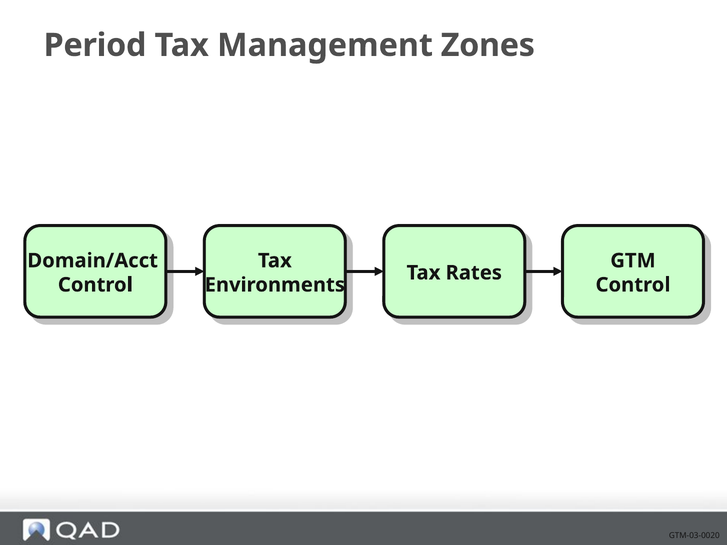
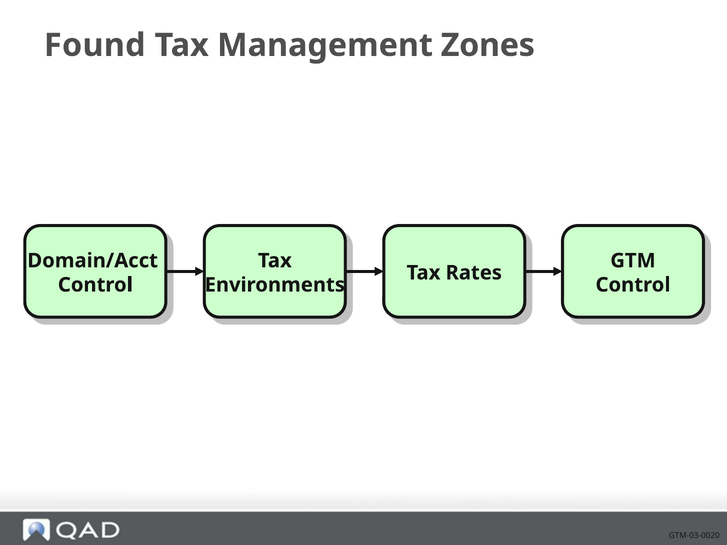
Period: Period -> Found
